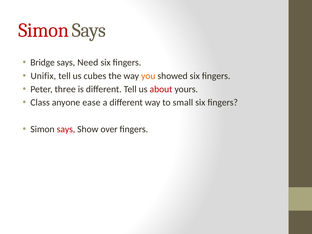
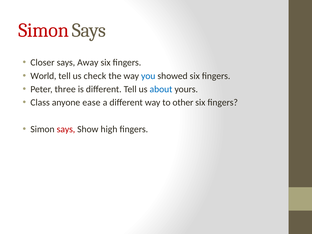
Bridge: Bridge -> Closer
Need: Need -> Away
Unifix: Unifix -> World
cubes: cubes -> check
you colour: orange -> blue
about colour: red -> blue
small: small -> other
over: over -> high
